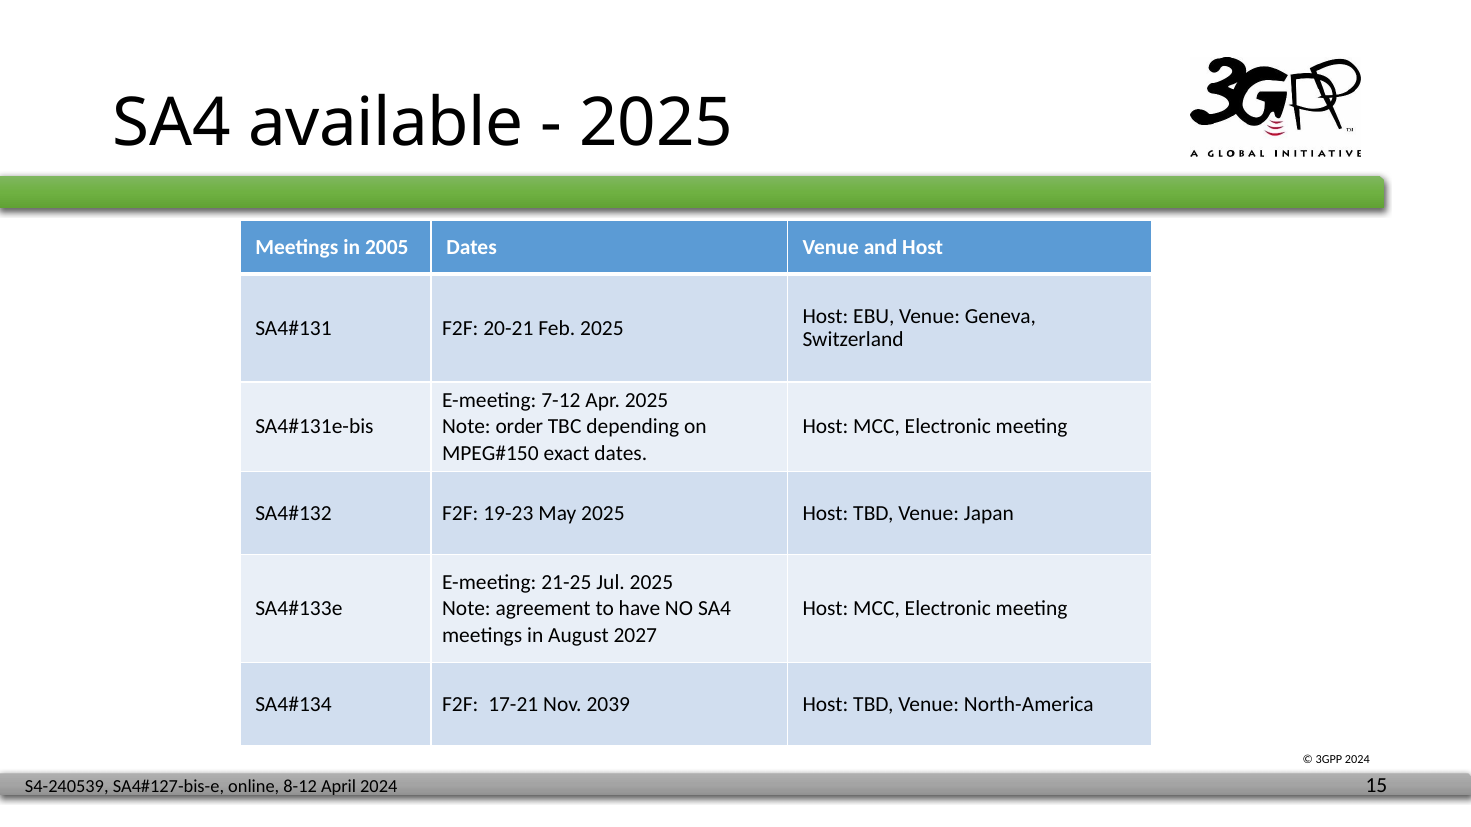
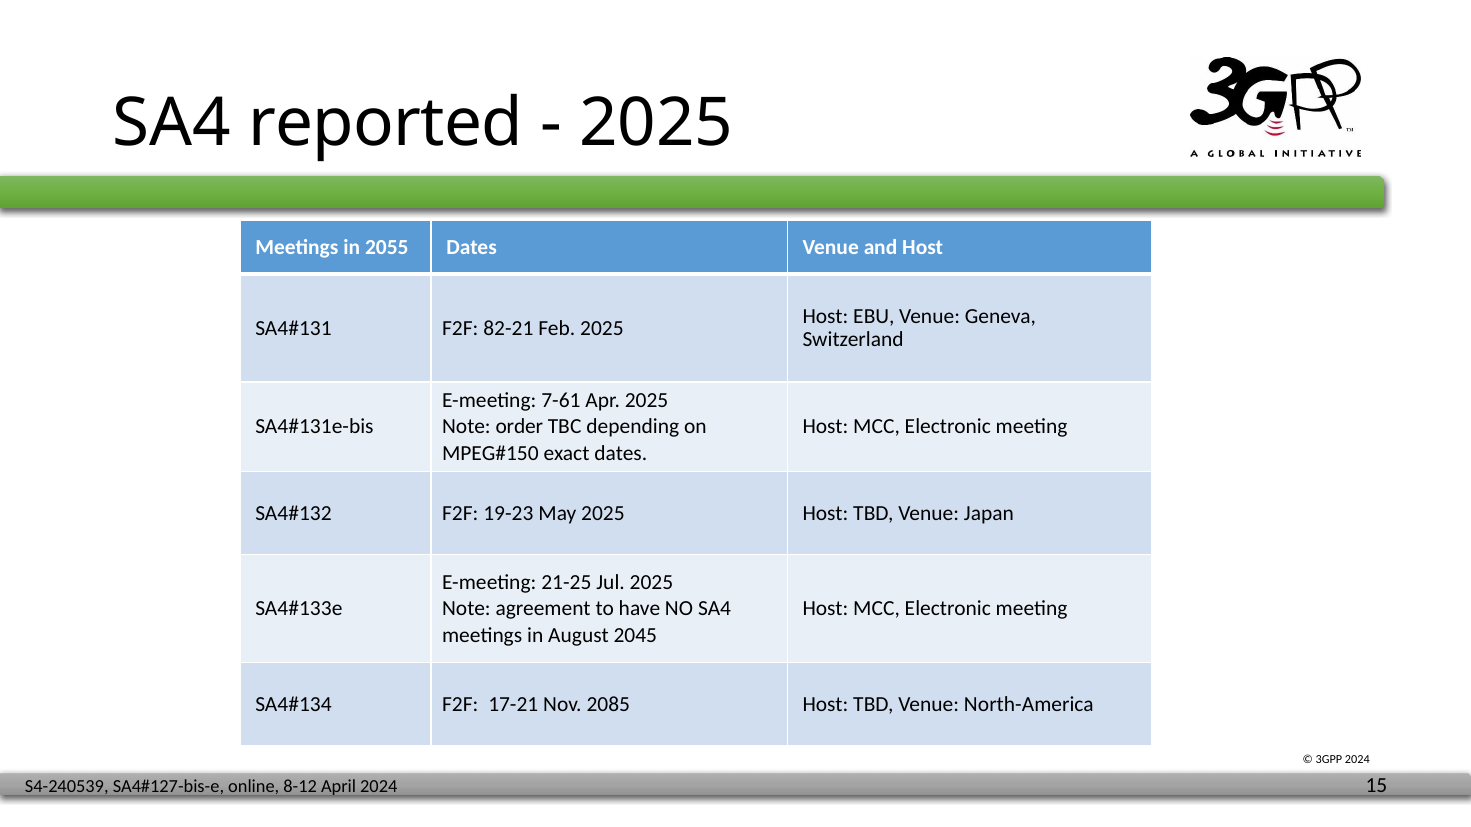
available: available -> reported
2005: 2005 -> 2055
20-21: 20-21 -> 82-21
7-12: 7-12 -> 7-61
2027: 2027 -> 2045
2039: 2039 -> 2085
